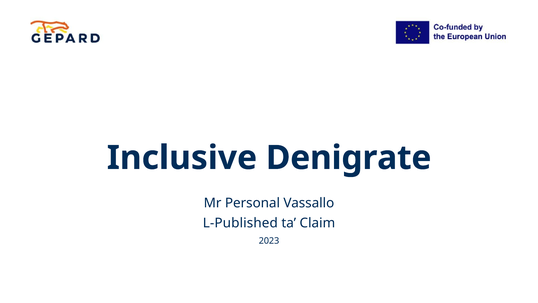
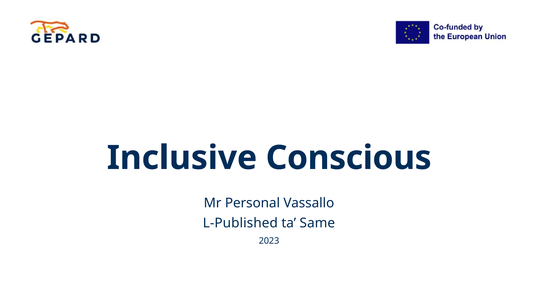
Denigrate: Denigrate -> Conscious
Claim: Claim -> Same
